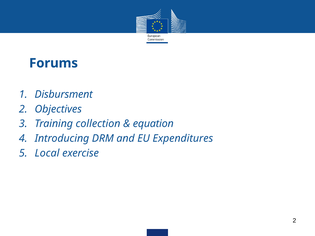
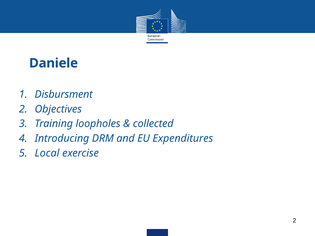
Forums: Forums -> Daniele
collection: collection -> loopholes
equation: equation -> collected
